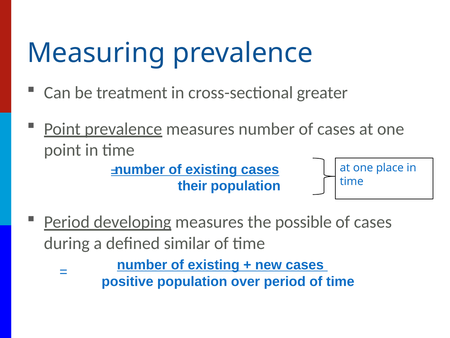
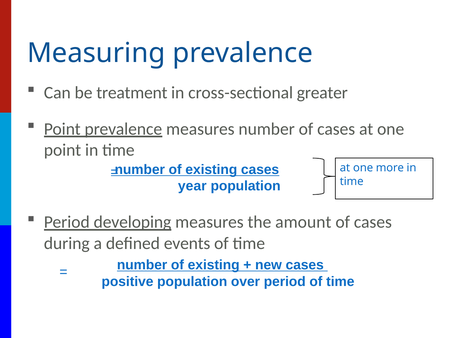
place: place -> more
their: their -> year
possible: possible -> amount
similar: similar -> events
